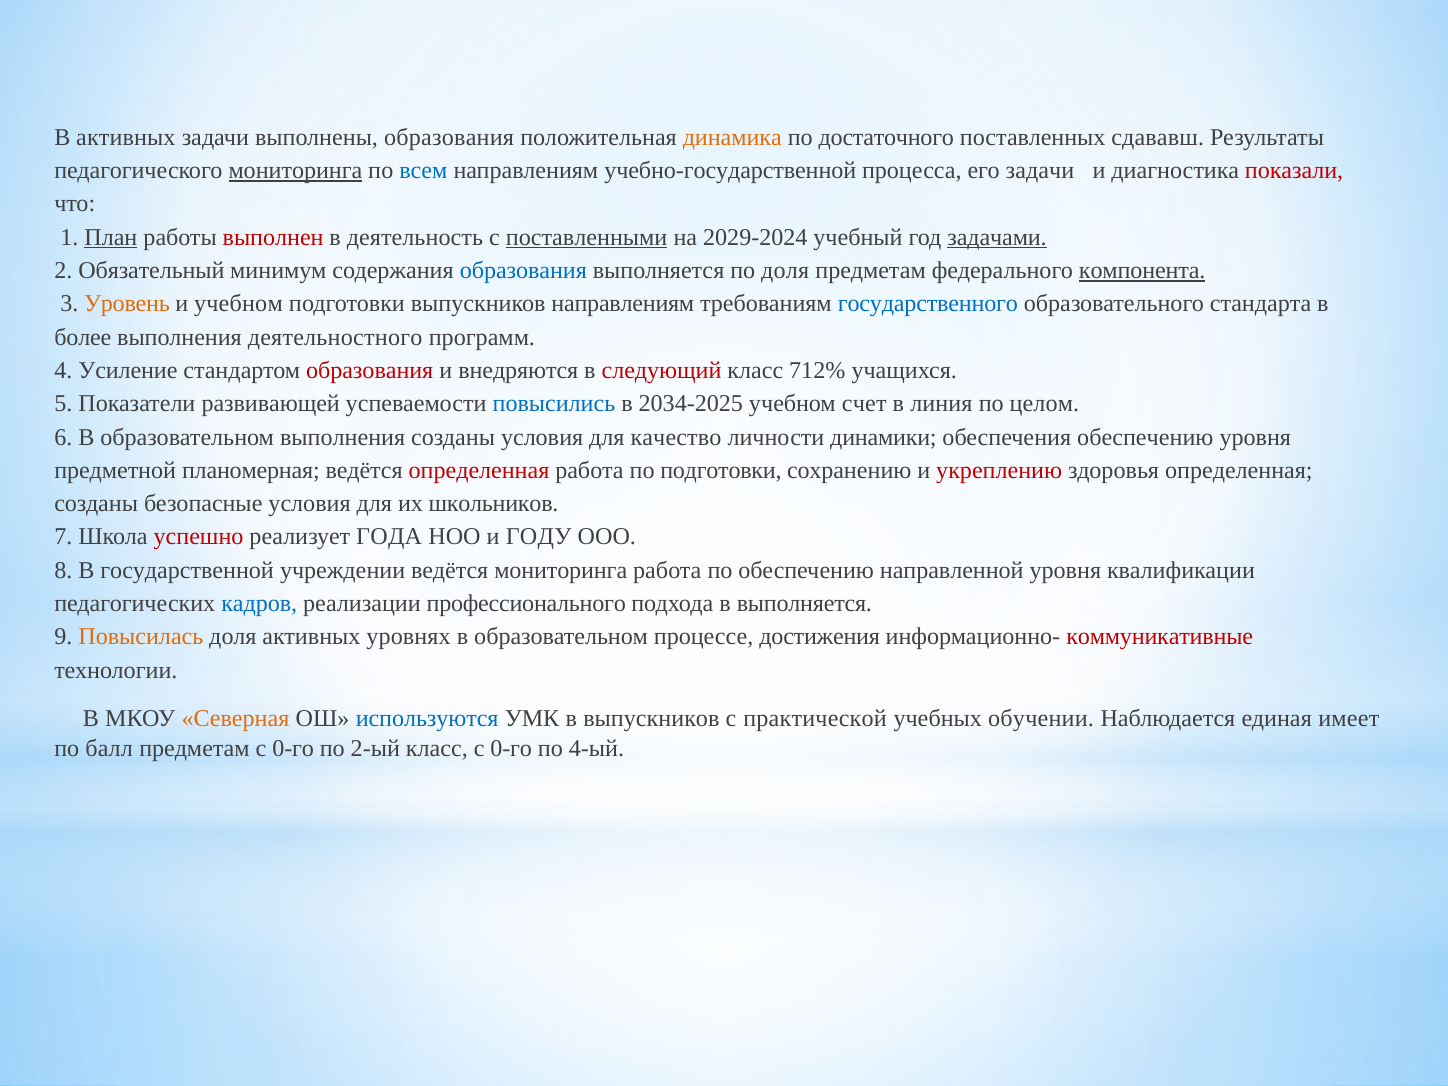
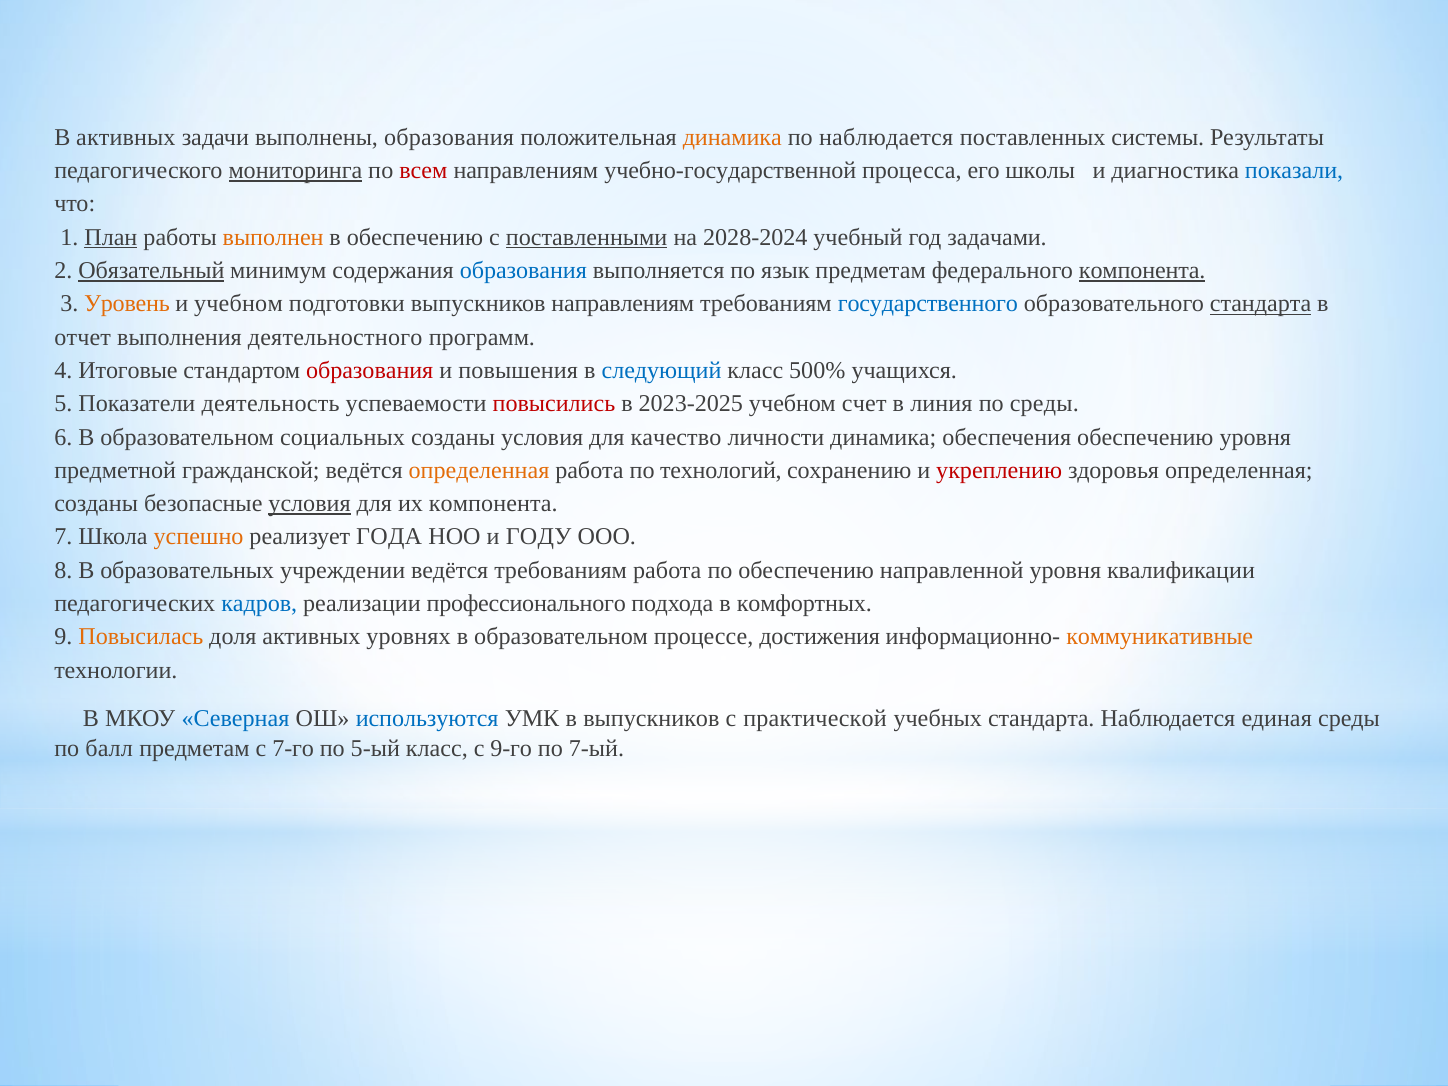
по достаточного: достаточного -> наблюдается
сдававш: сдававш -> системы
всем colour: blue -> red
его задачи: задачи -> школы
показали colour: red -> blue
выполнен colour: red -> orange
в деятельность: деятельность -> обеспечению
2029-2024: 2029-2024 -> 2028-2024
задачами underline: present -> none
Обязательный underline: none -> present
по доля: доля -> язык
стандарта at (1261, 304) underline: none -> present
более: более -> отчет
Усиление: Усиление -> Итоговые
внедряются: внедряются -> повышения
следующий colour: red -> blue
712%: 712% -> 500%
развивающей: развивающей -> деятельность
повысились colour: blue -> red
2034-2025: 2034-2025 -> 2023-2025
по целом: целом -> среды
образовательном выполнения: выполнения -> социальных
личности динамики: динамики -> динамика
планомерная: планомерная -> гражданской
определенная at (479, 470) colour: red -> orange
по подготовки: подготовки -> технологий
условия at (310, 504) underline: none -> present
их школьников: школьников -> компонента
успешно colour: red -> orange
государственной: государственной -> образовательных
ведётся мониторинга: мониторинга -> требованиям
в выполняется: выполняется -> комфортных
коммуникативные colour: red -> orange
Северная colour: orange -> blue
учебных обучении: обучении -> стандарта
единая имеет: имеет -> среды
предметам с 0-го: 0-го -> 7-го
2-ый: 2-ый -> 5-ый
класс с 0-го: 0-го -> 9-го
4-ый: 4-ый -> 7-ый
